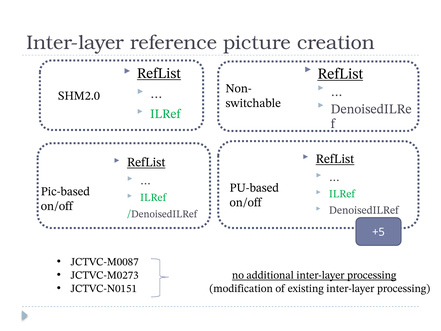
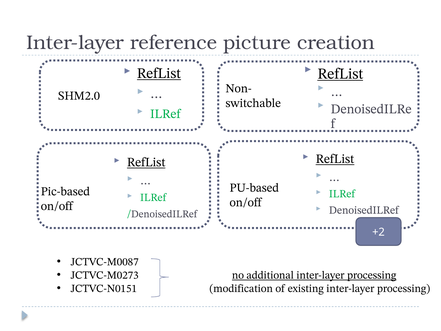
+5: +5 -> +2
